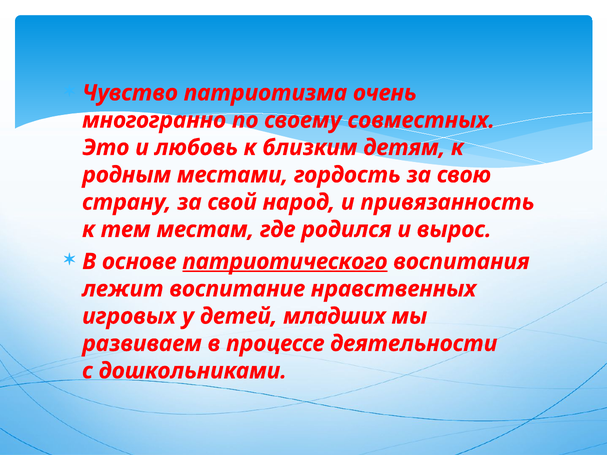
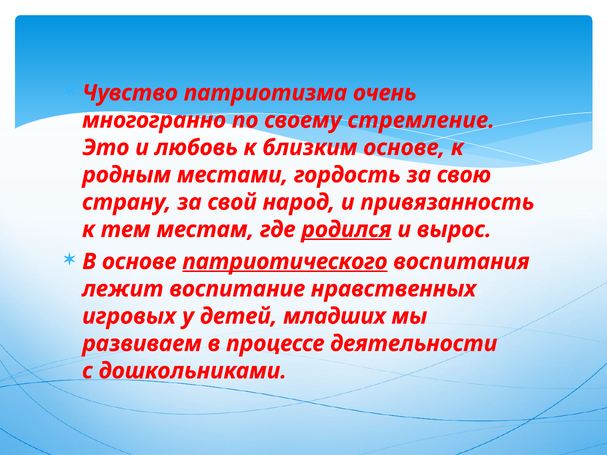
совместных: совместных -> стремление
близким детям: детям -> основе
родился underline: none -> present
